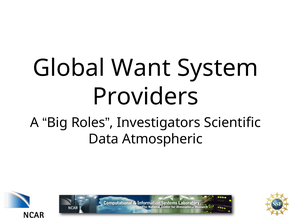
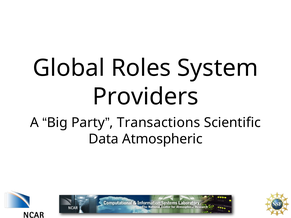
Want: Want -> Roles
Roles: Roles -> Party
Investigators: Investigators -> Transactions
